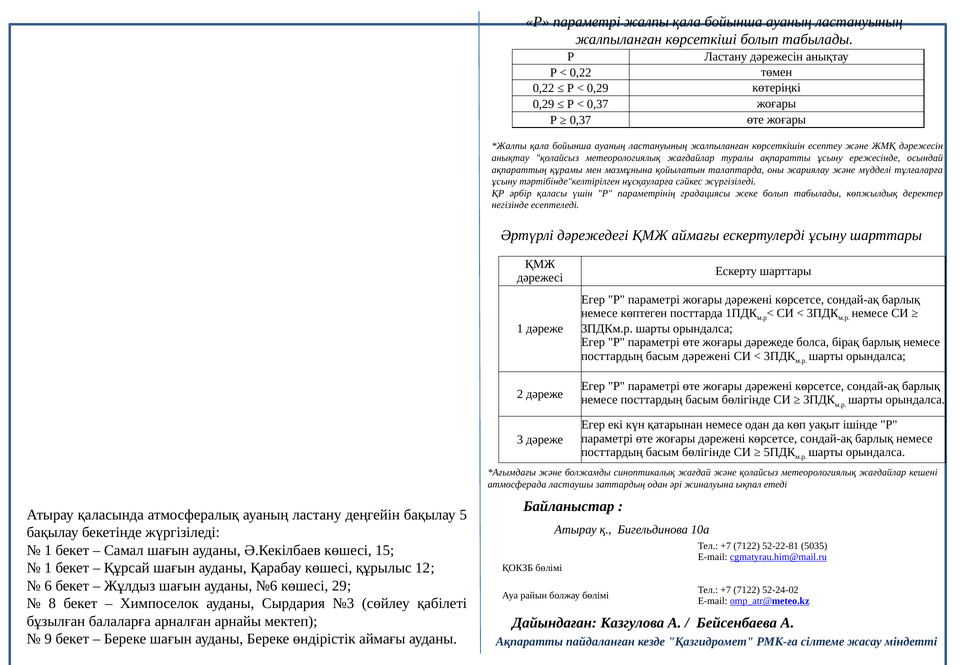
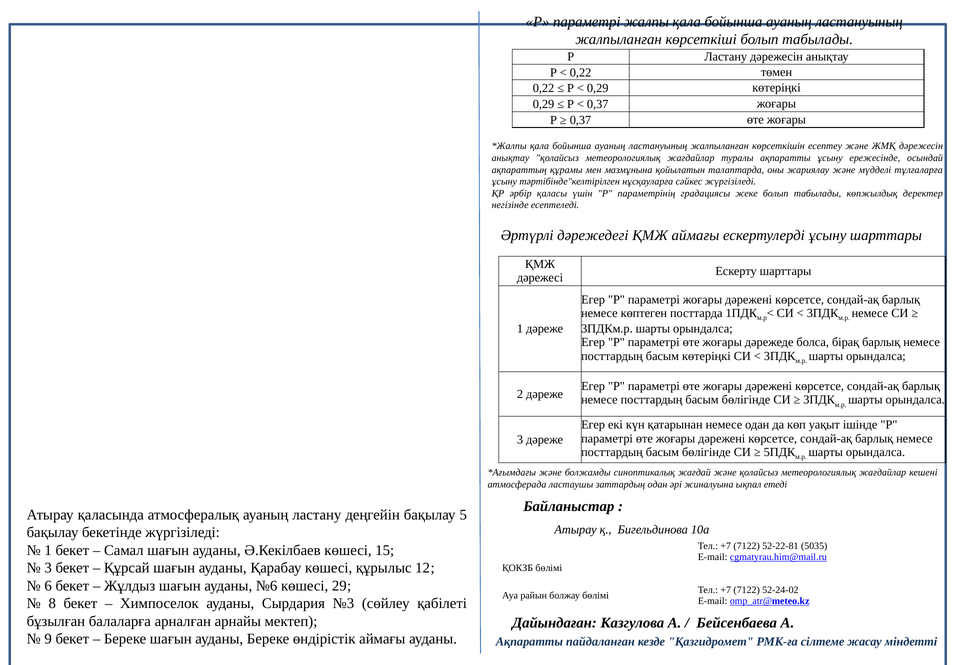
басым дәрежені: дәрежені -> көтеріңкі
1 at (48, 568): 1 -> 3
